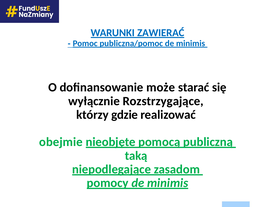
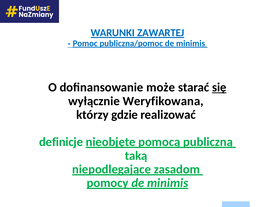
ZAWIERAĆ: ZAWIERAĆ -> ZAWARTEJ
się underline: none -> present
Rozstrzygające: Rozstrzygające -> Weryfikowana
obejmie: obejmie -> definicje
